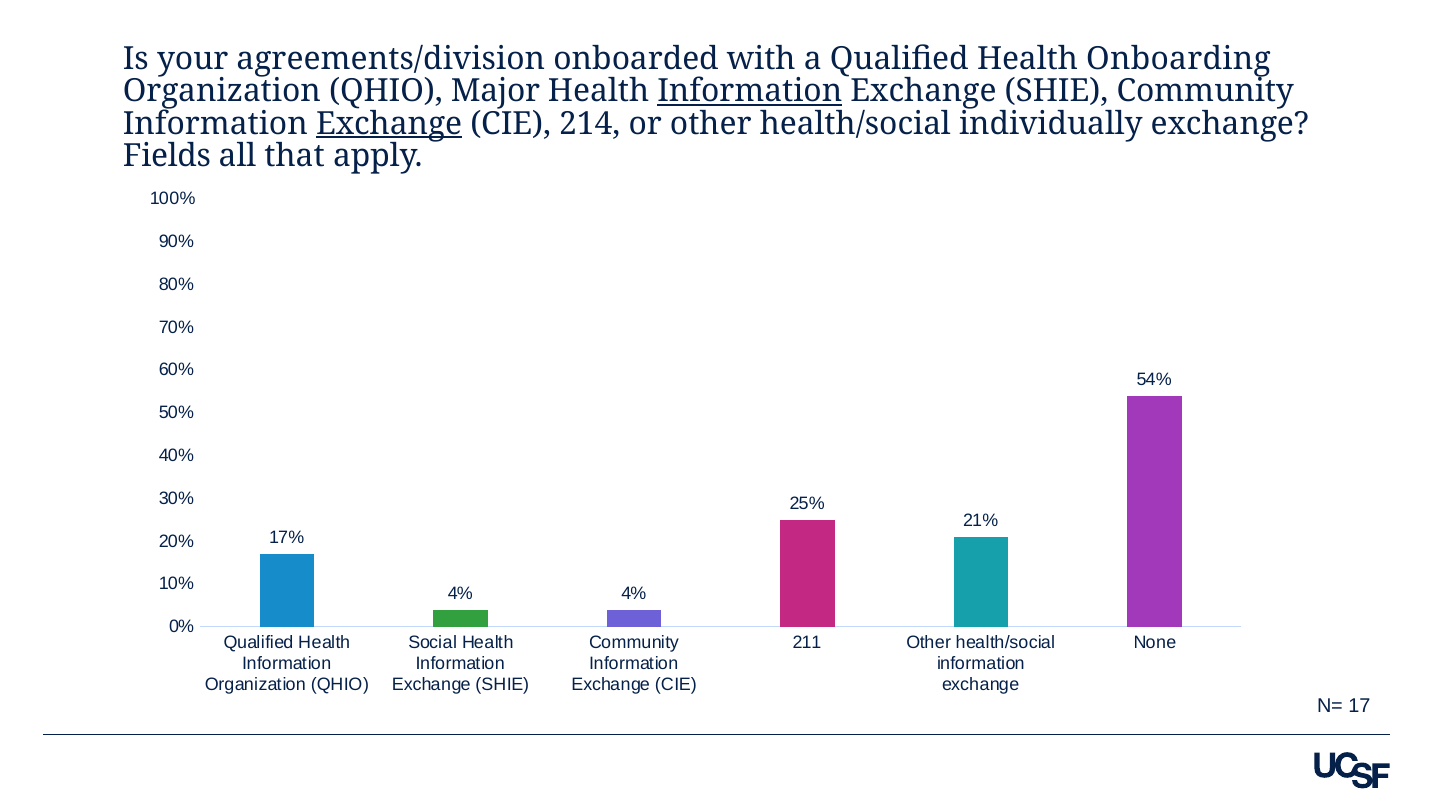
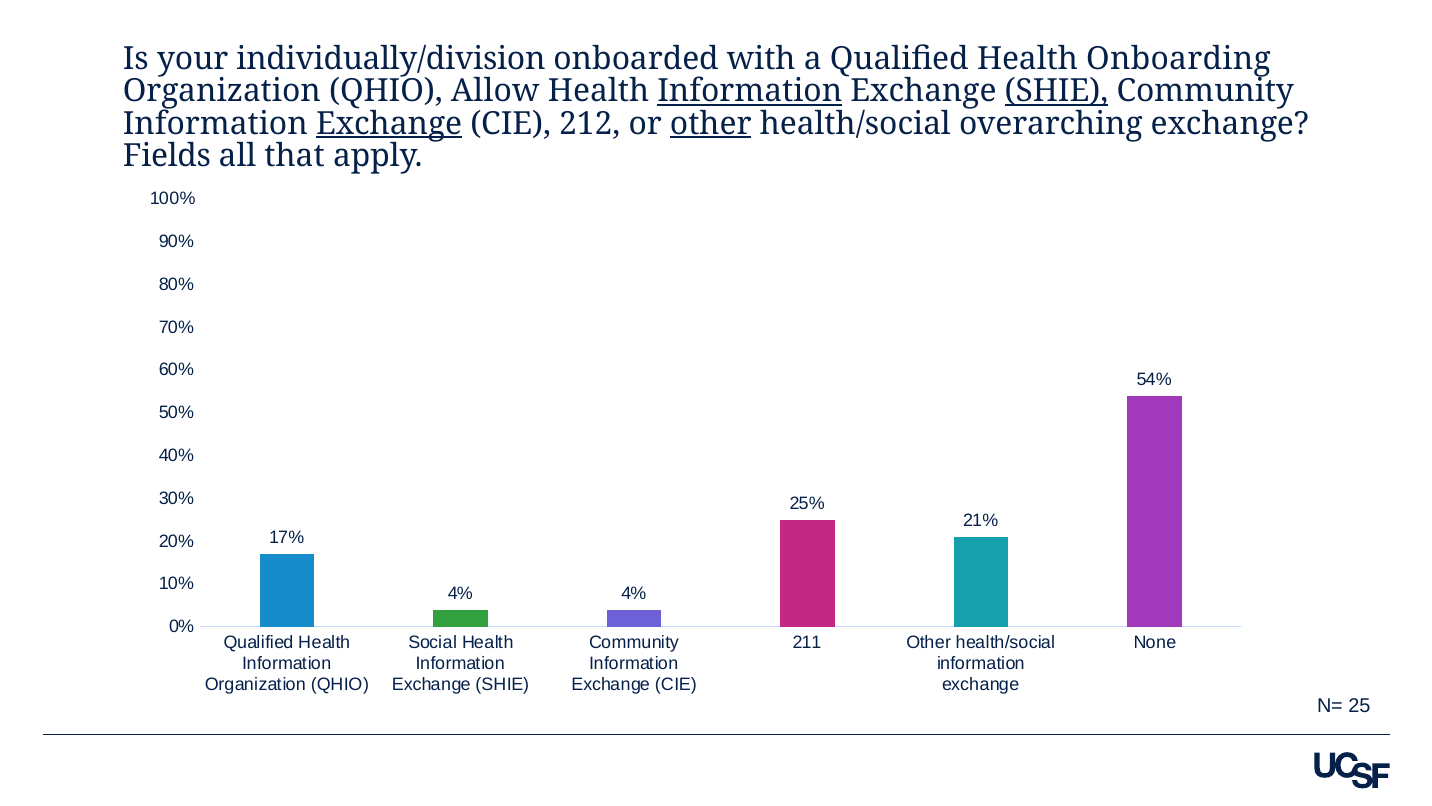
agreements/division: agreements/division -> individually/division
Major: Major -> Allow
SHIE at (1056, 91) underline: none -> present
214: 214 -> 212
other at (711, 124) underline: none -> present
individually: individually -> overarching
17: 17 -> 25
